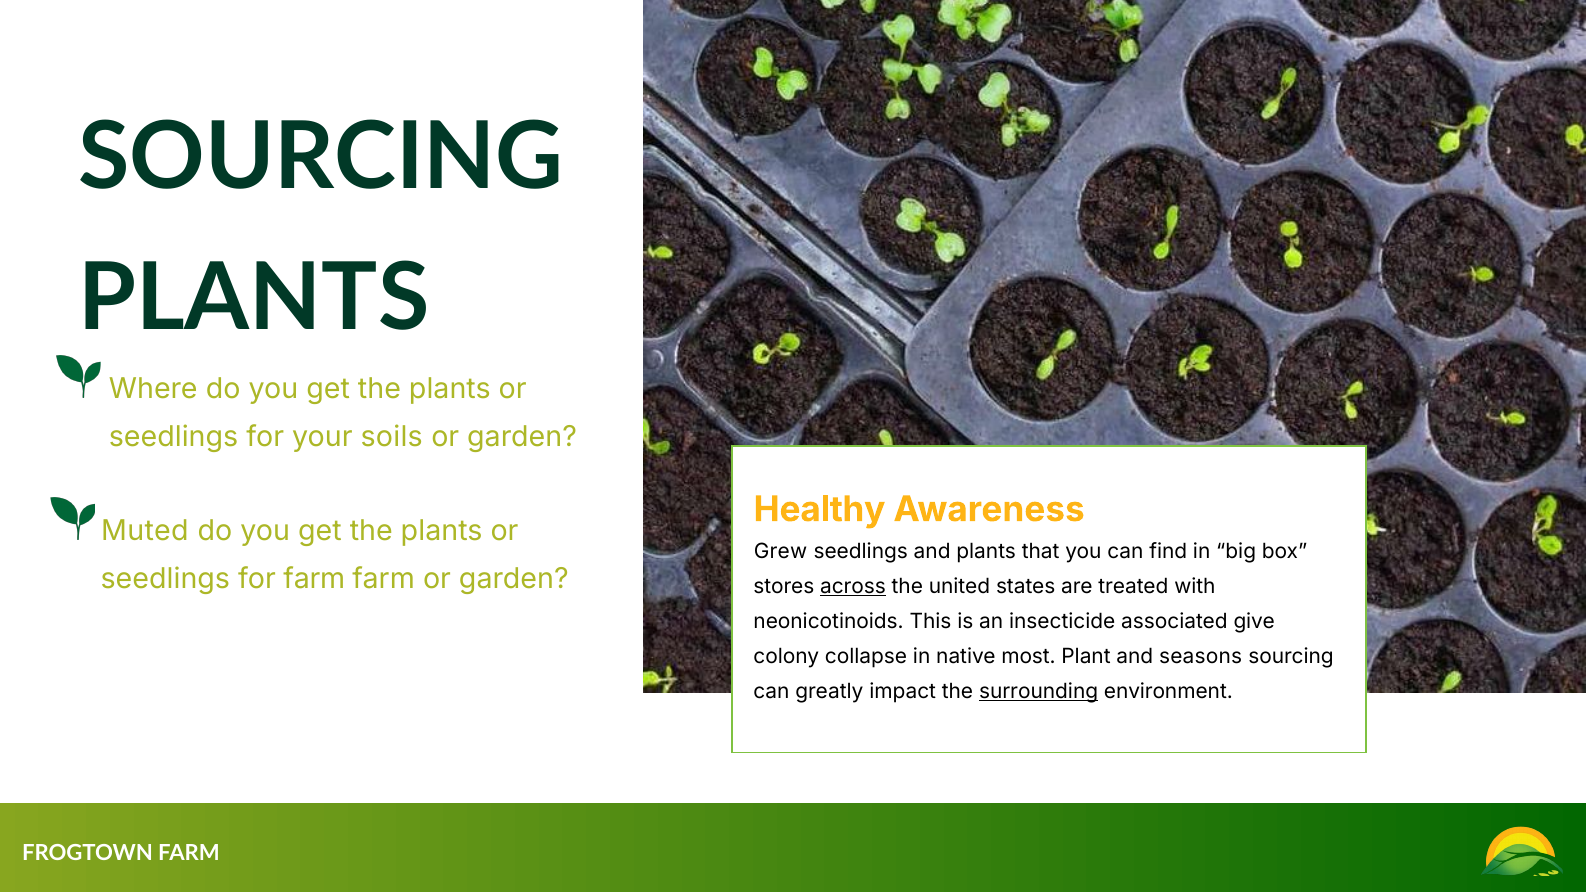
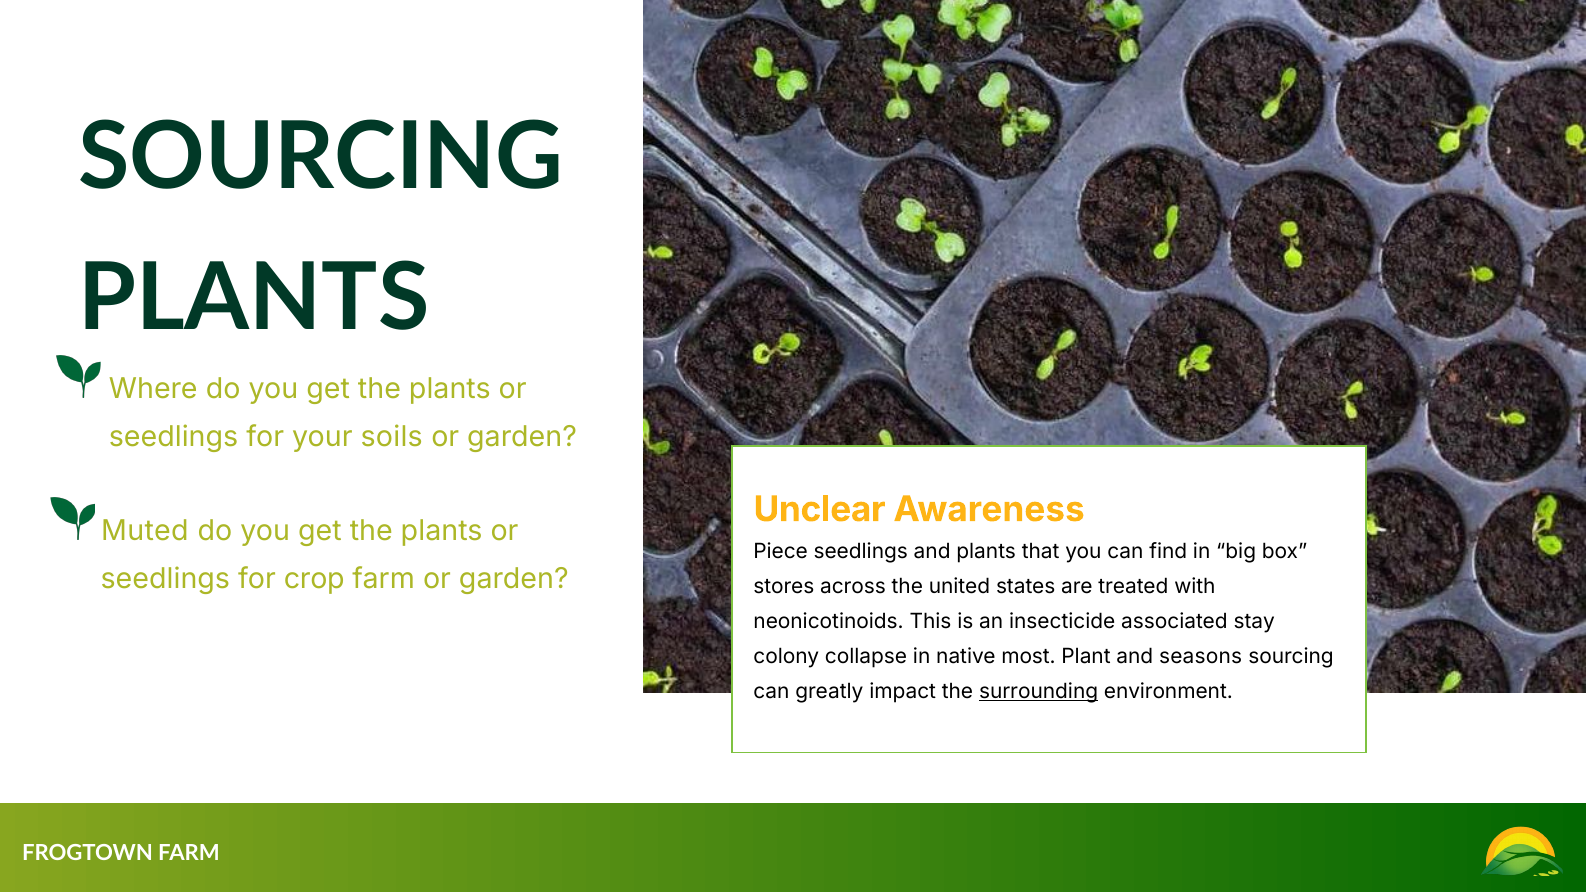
Healthy: Healthy -> Unclear
Grew: Grew -> Piece
for farm: farm -> crop
across underline: present -> none
give: give -> stay
